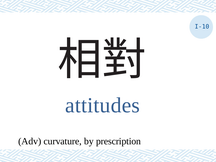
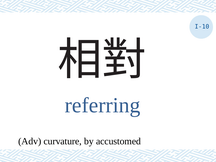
attitudes: attitudes -> referring
prescription: prescription -> accustomed
